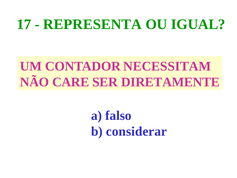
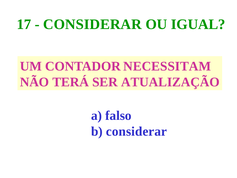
REPRESENTA at (92, 24): REPRESENTA -> CONSIDERAR
CARE: CARE -> TERÁ
DIRETAMENTE: DIRETAMENTE -> ATUALIZAÇÃO
